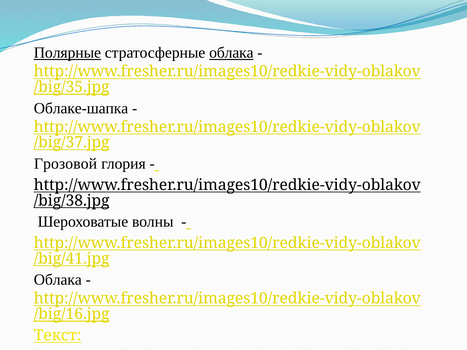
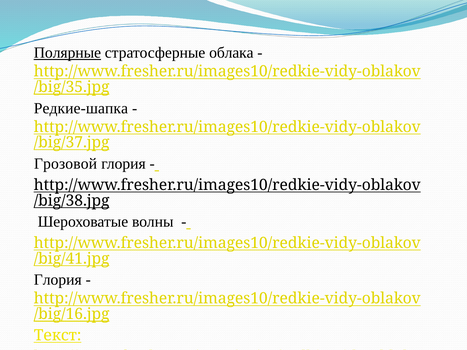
облака at (231, 53) underline: present -> none
Облаке-шапка: Облаке-шапка -> Редкие-шапка
Облака at (58, 280): Облака -> Глория
